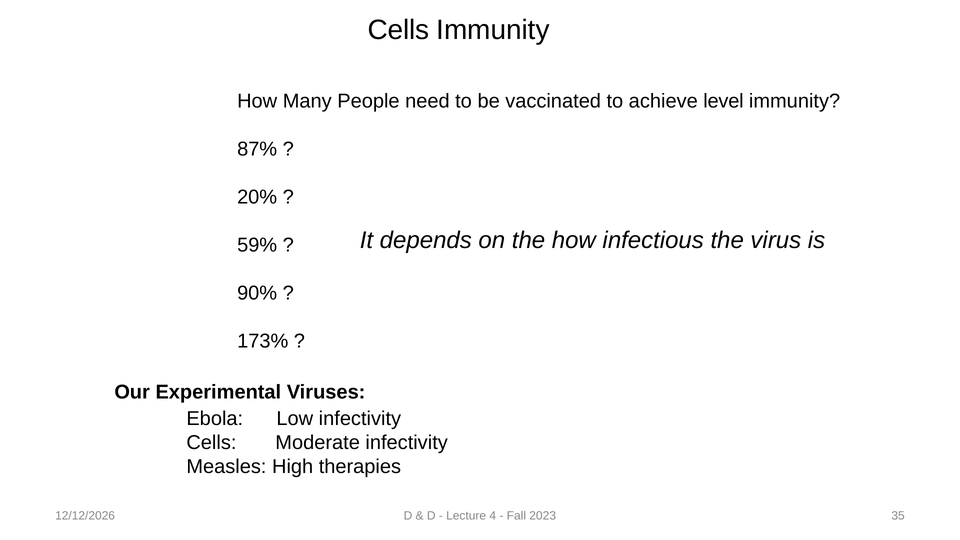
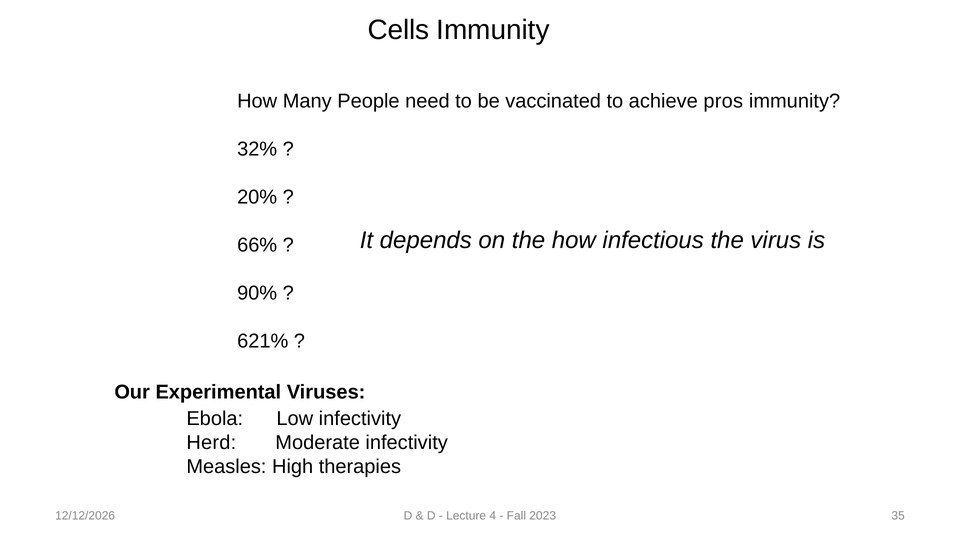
level: level -> pros
87%: 87% -> 32%
59%: 59% -> 66%
173%: 173% -> 621%
Cells at (211, 443): Cells -> Herd
